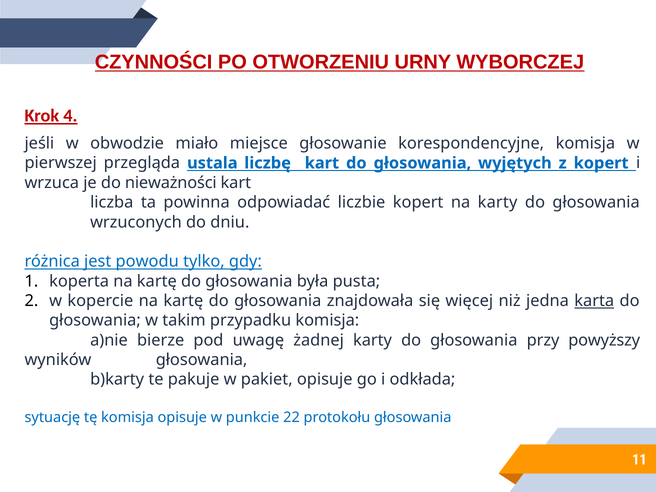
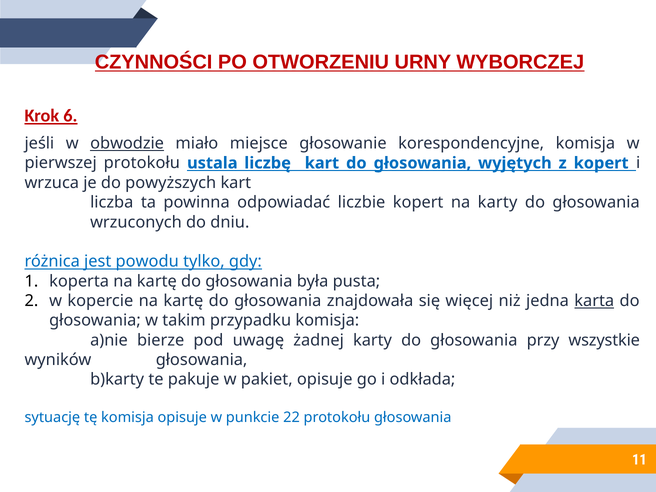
4: 4 -> 6
obwodzie underline: none -> present
pierwszej przegląda: przegląda -> protokołu
nieważności: nieważności -> powyższych
powyższy: powyższy -> wszystkie
